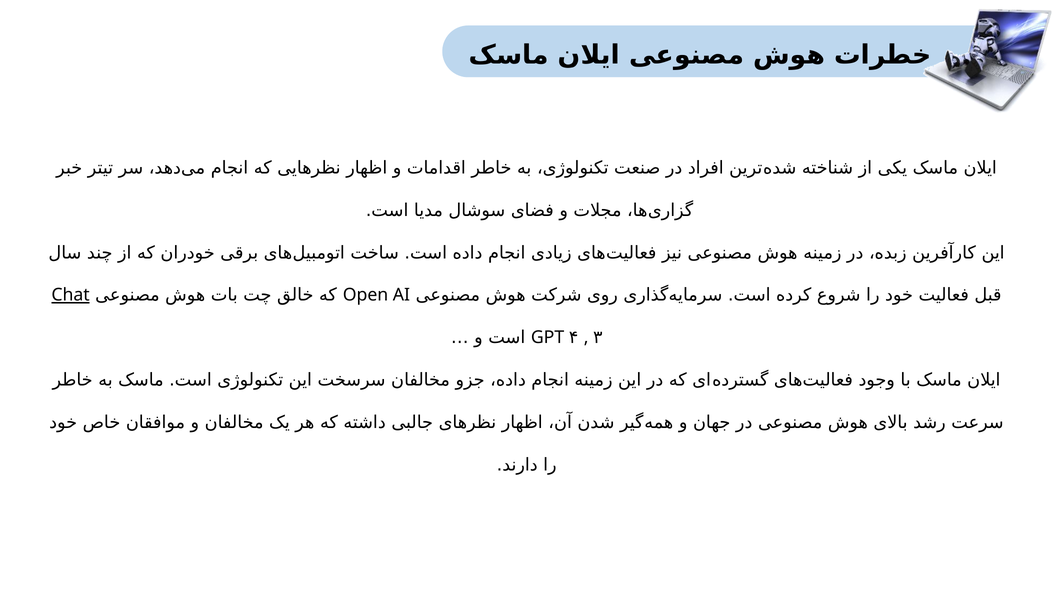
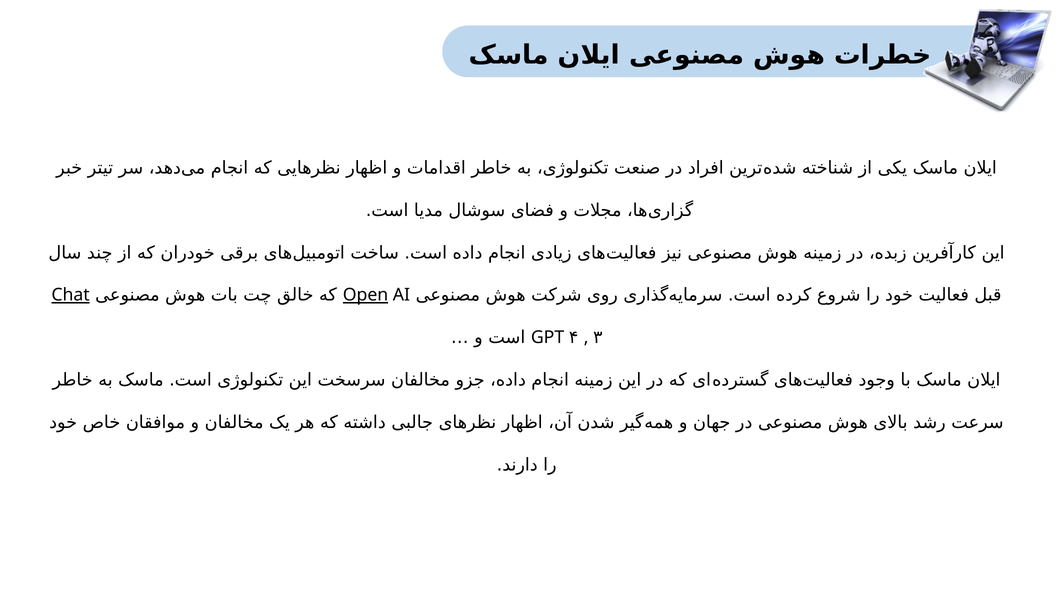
Open underline: none -> present
